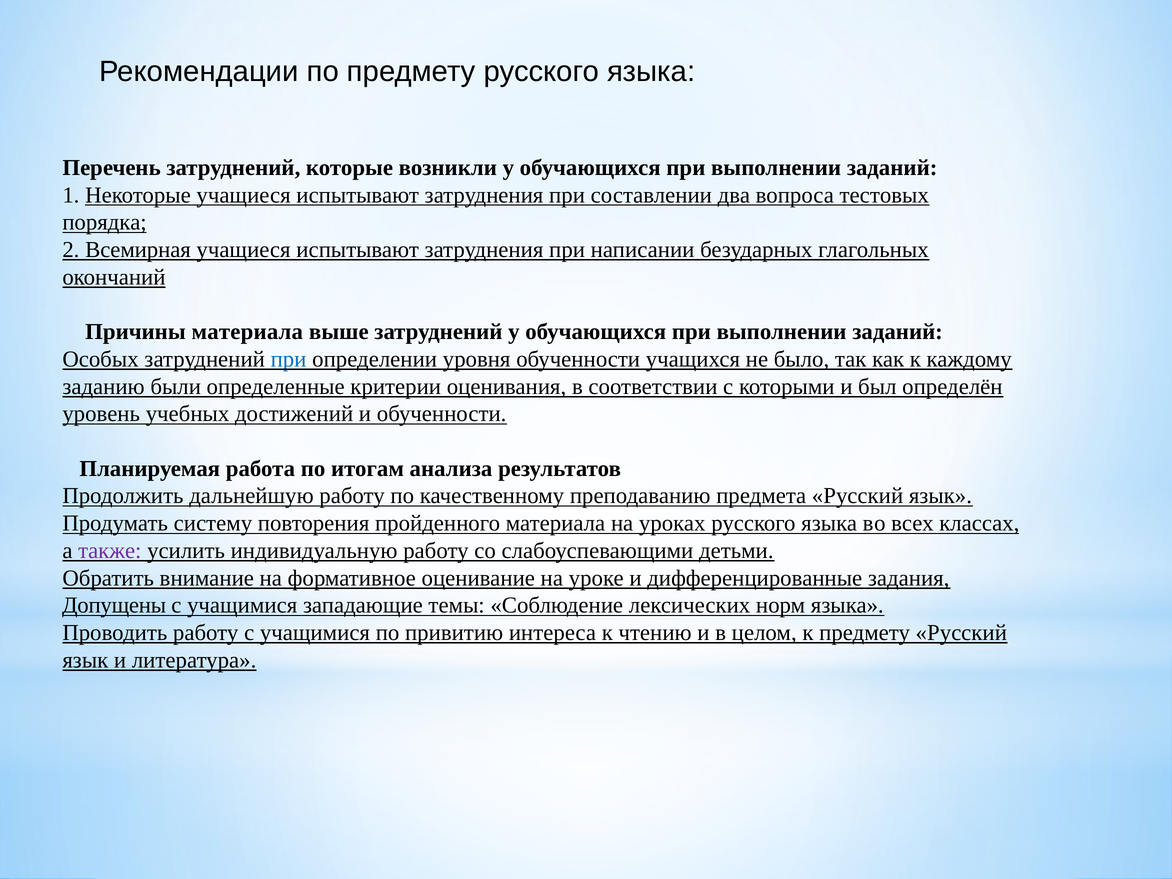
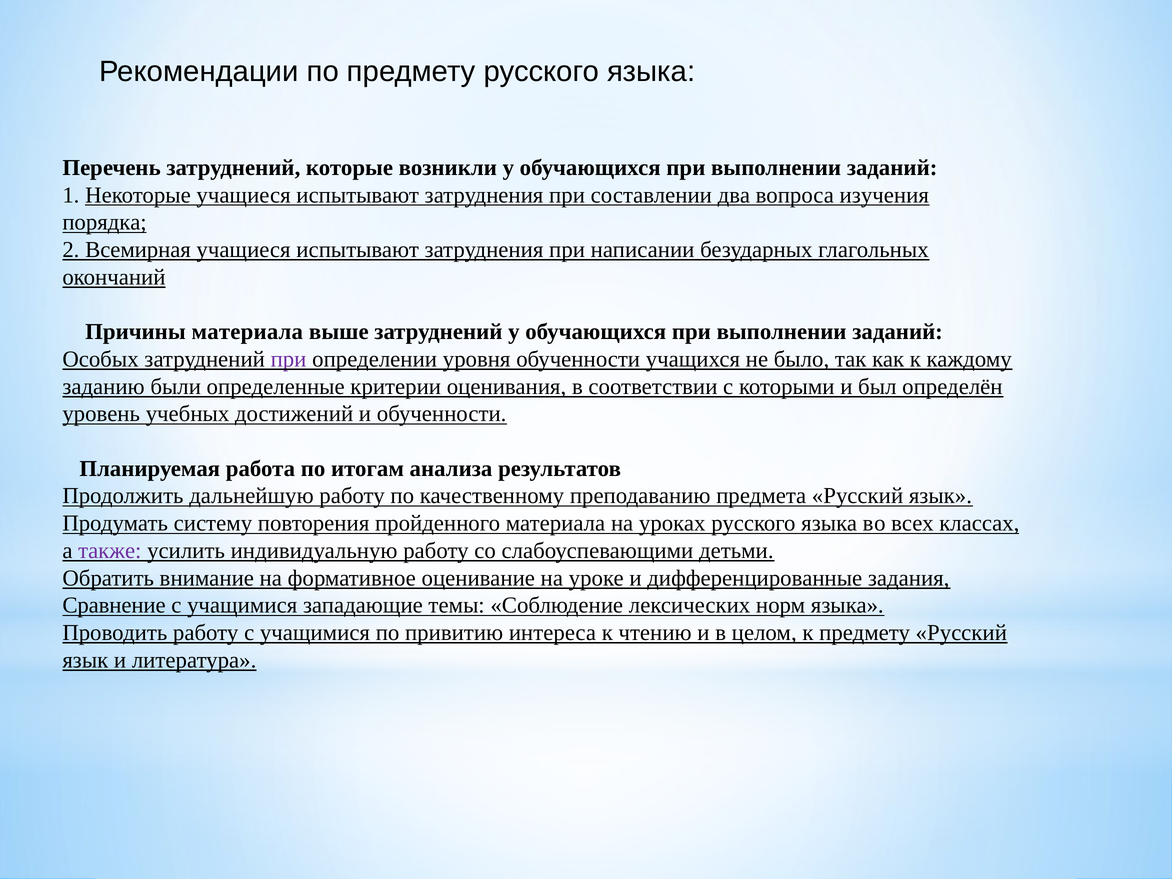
тестовых: тестовых -> изучения
при at (289, 359) colour: blue -> purple
Допущены: Допущены -> Сравнение
